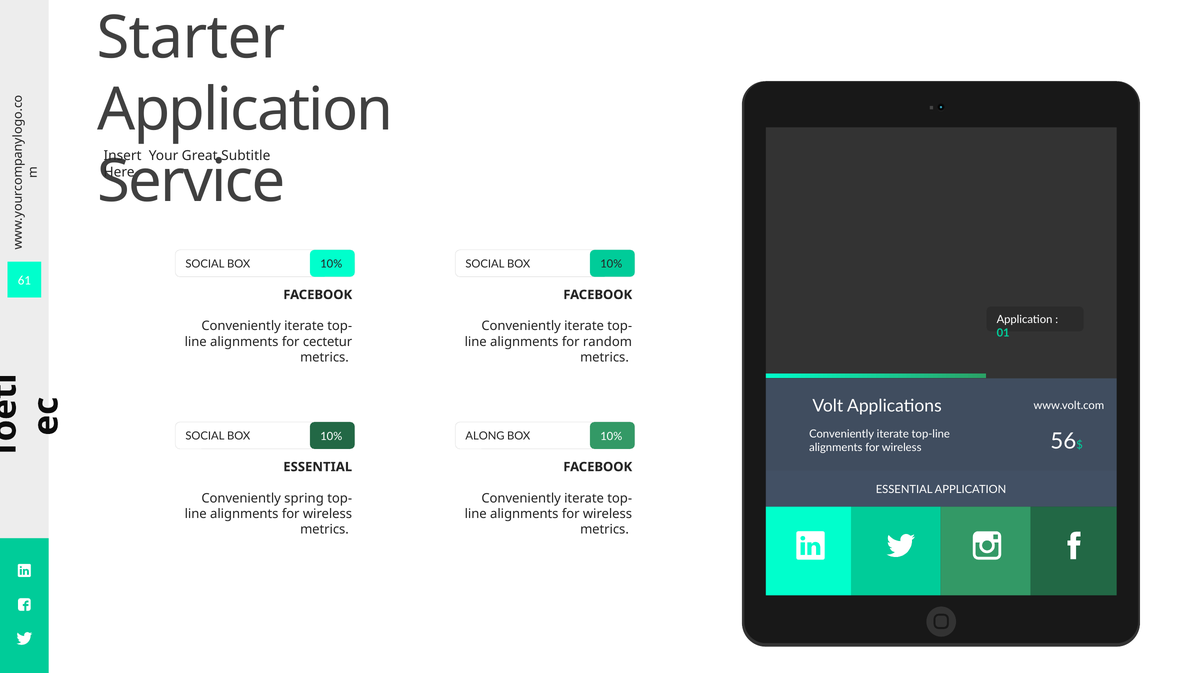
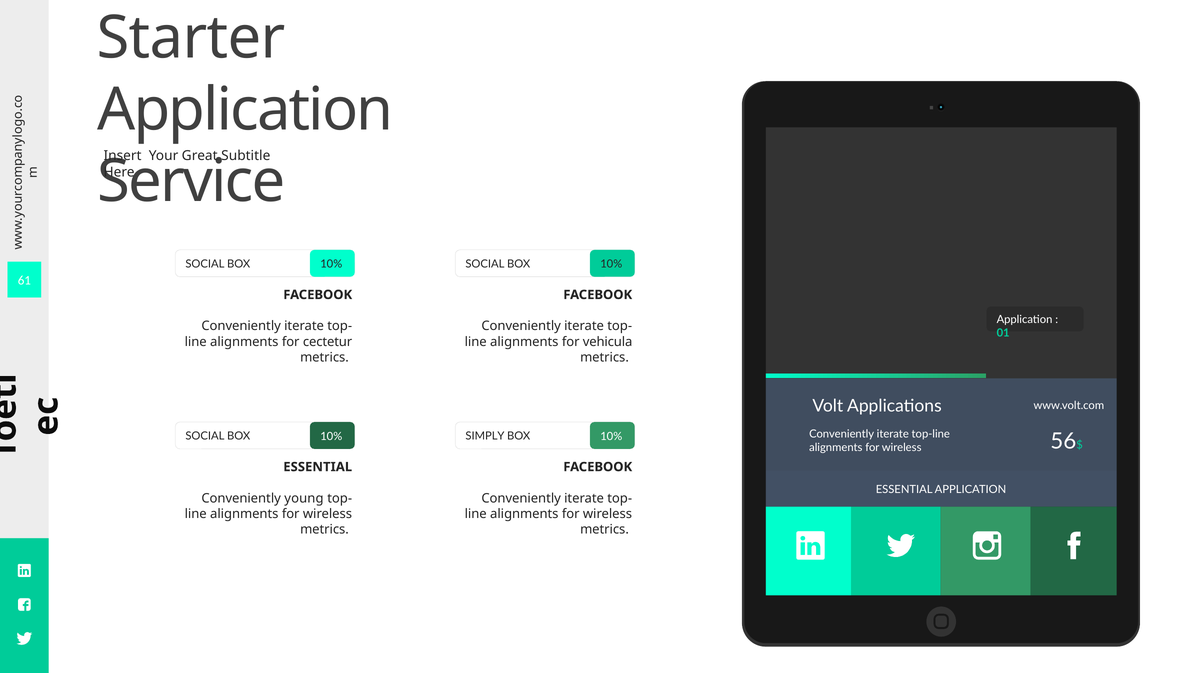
random: random -> vehicula
ALONG: ALONG -> SIMPLY
spring: spring -> young
